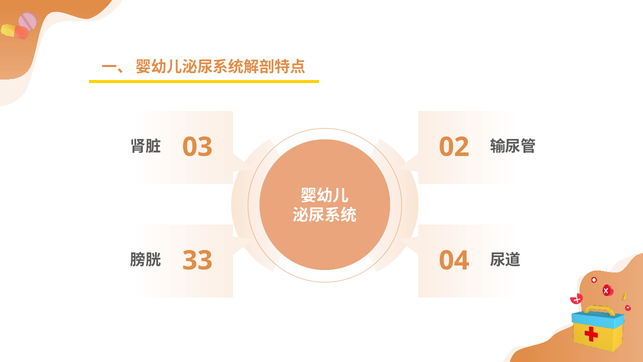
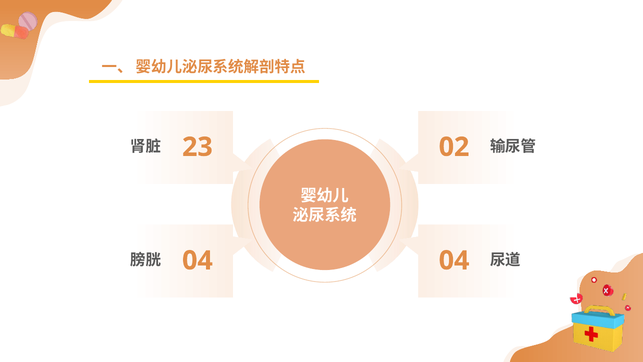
03: 03 -> 23
33 at (197, 260): 33 -> 04
